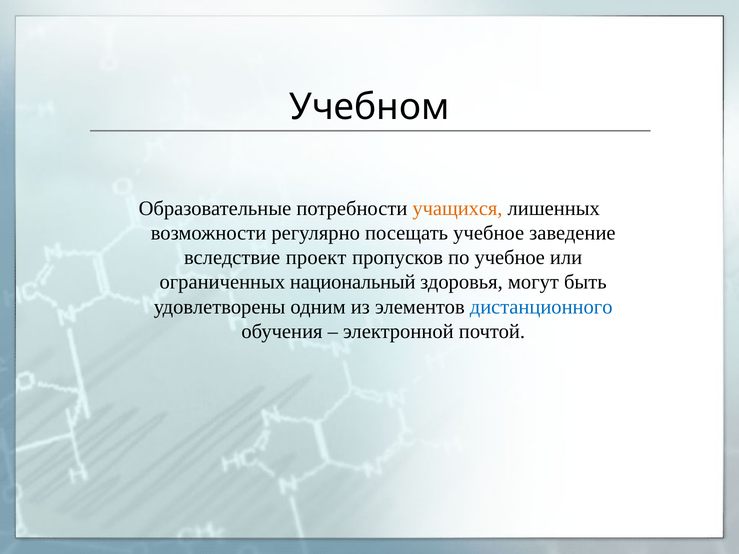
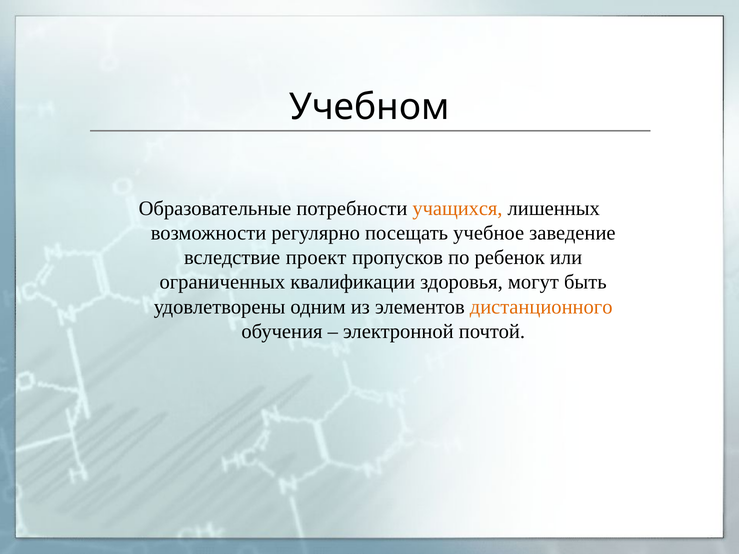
по учебное: учебное -> ребенок
национальный: национальный -> квалификации
дистанционного colour: blue -> orange
